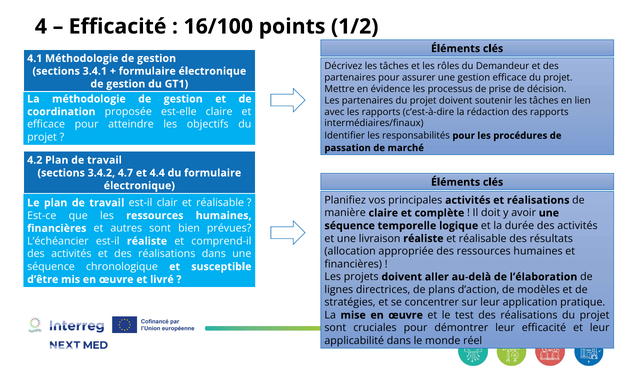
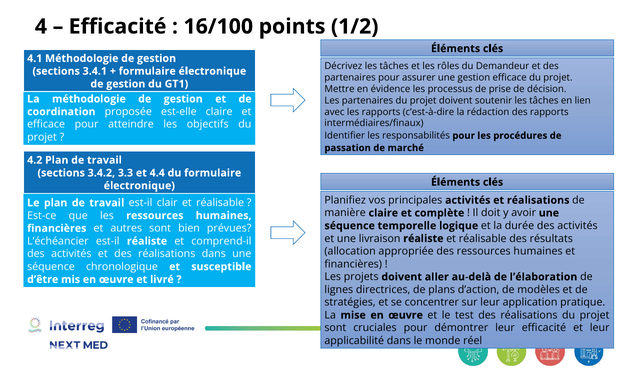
4.7: 4.7 -> 3.3
